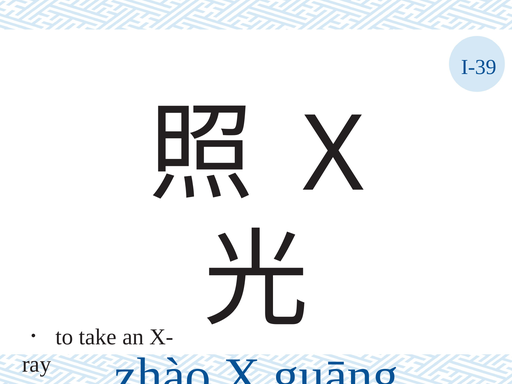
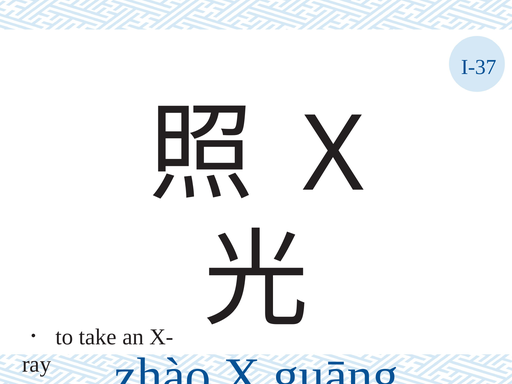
I-39: I-39 -> I-37
